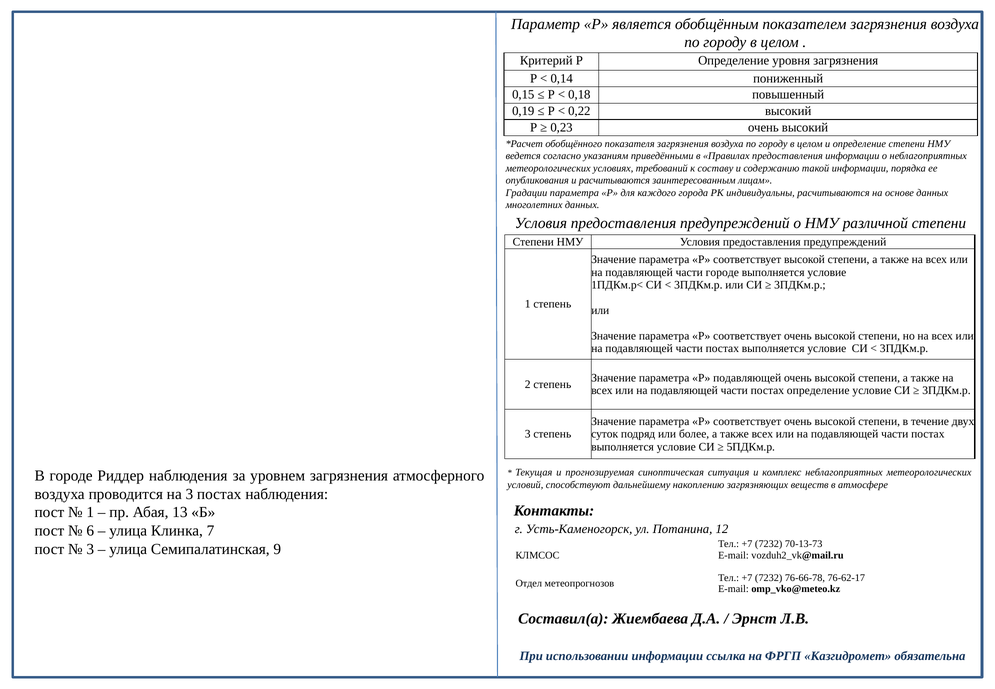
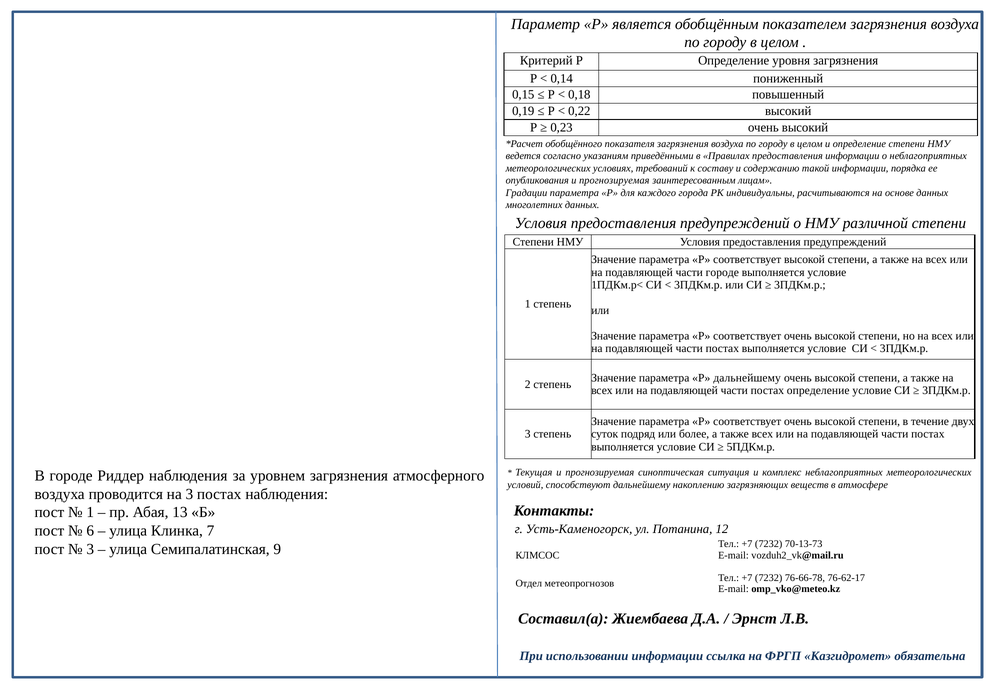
опубликования и расчитываются: расчитываются -> прогнозируемая
Р подавляющей: подавляющей -> дальнейшему
